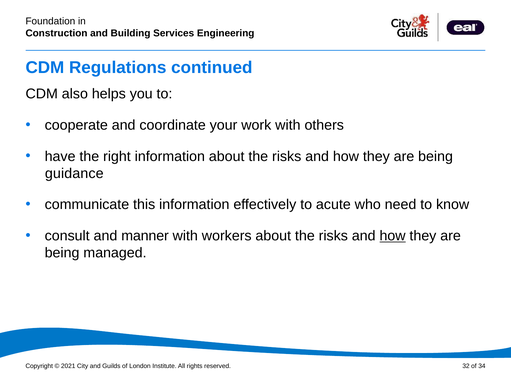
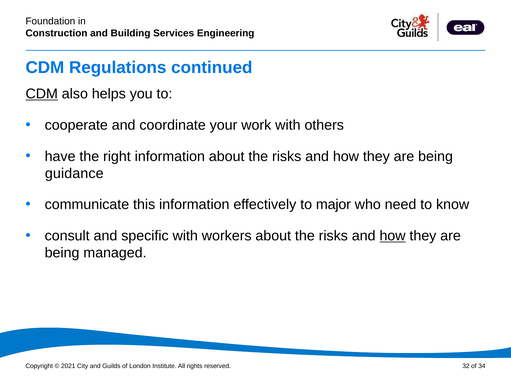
CDM at (42, 94) underline: none -> present
acute: acute -> major
manner: manner -> specific
